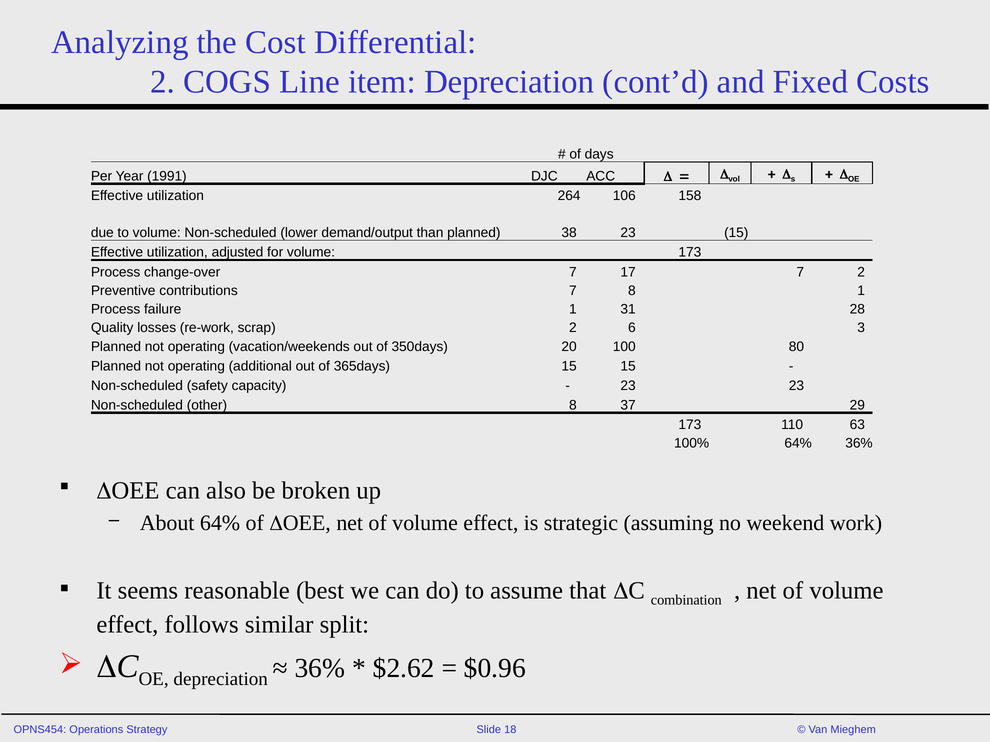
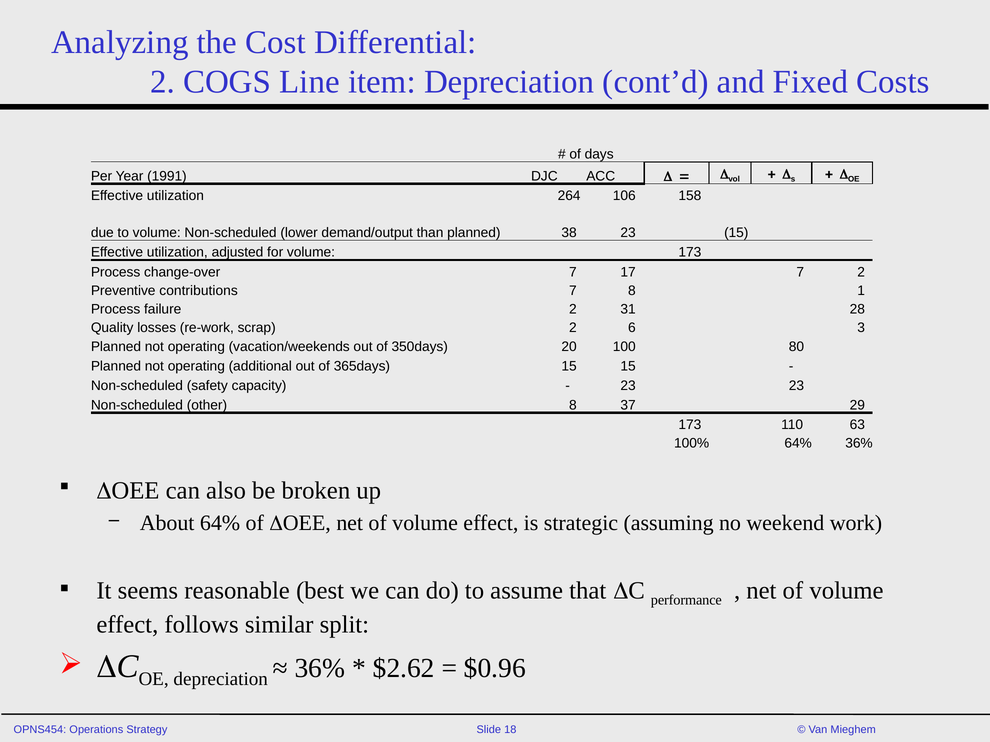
failure 1: 1 -> 2
combination: combination -> performance
